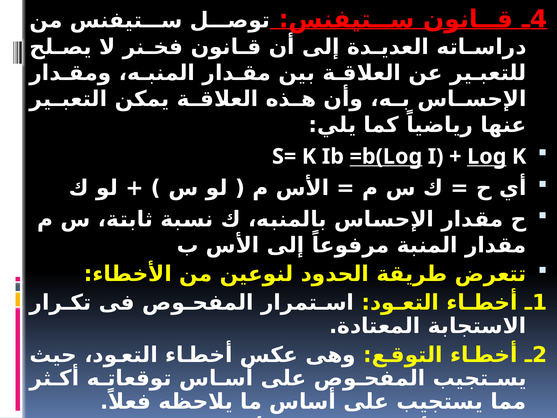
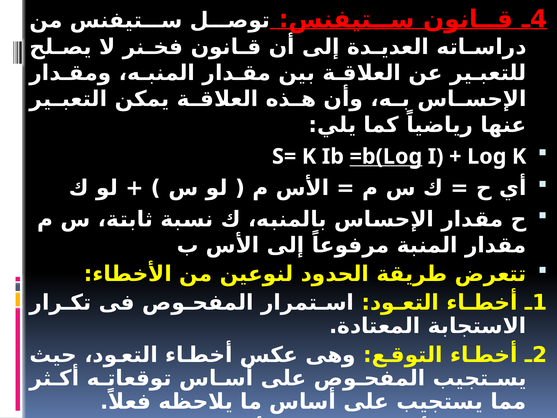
Log underline: present -> none
